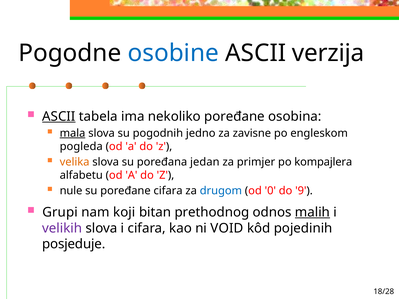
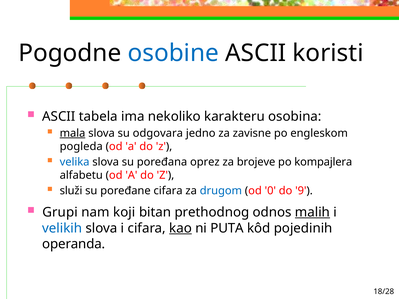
verzija: verzija -> koristi
ASCII at (59, 117) underline: present -> none
nekoliko poređane: poređane -> karakteru
pogodnih: pogodnih -> odgovara
velika colour: orange -> blue
jedan: jedan -> oprez
primjer: primjer -> brojeve
nule: nule -> služi
velikih colour: purple -> blue
kao underline: none -> present
VOID: VOID -> PUTA
posjeduje: posjeduje -> operanda
